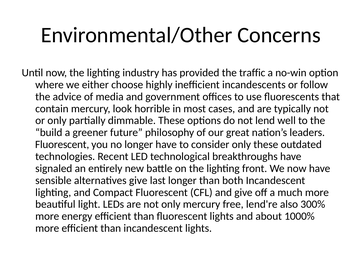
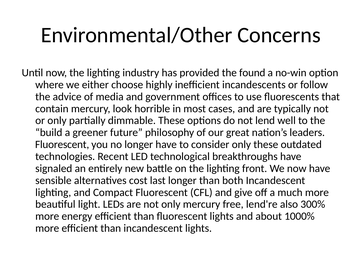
traffic: traffic -> found
alternatives give: give -> cost
